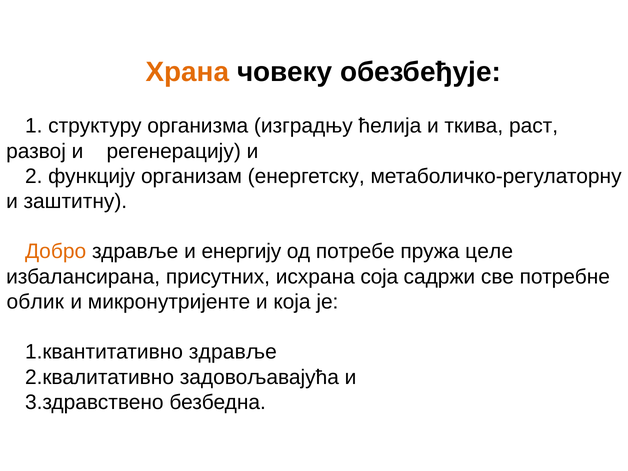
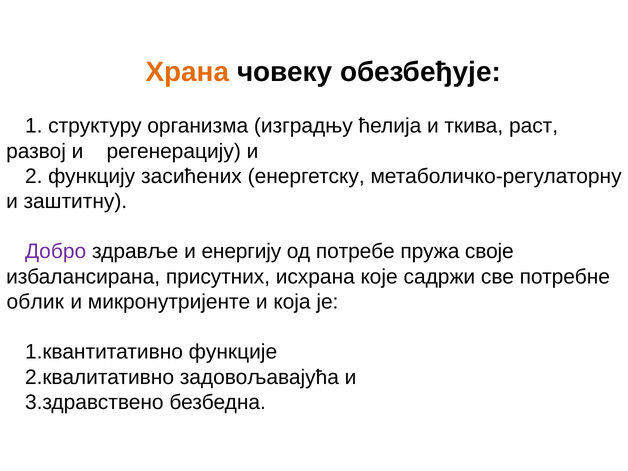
организам: организам -> засићених
Добро colour: orange -> purple
целе: целе -> своје
соја: соја -> које
здравље at (233, 352): здравље -> функције
